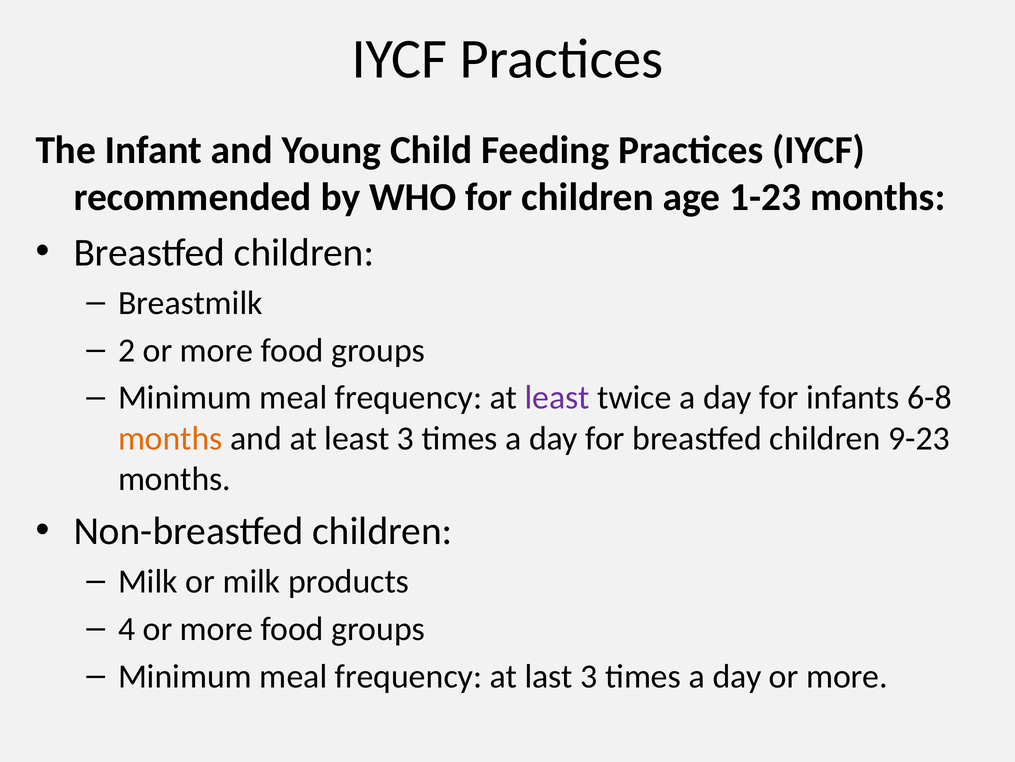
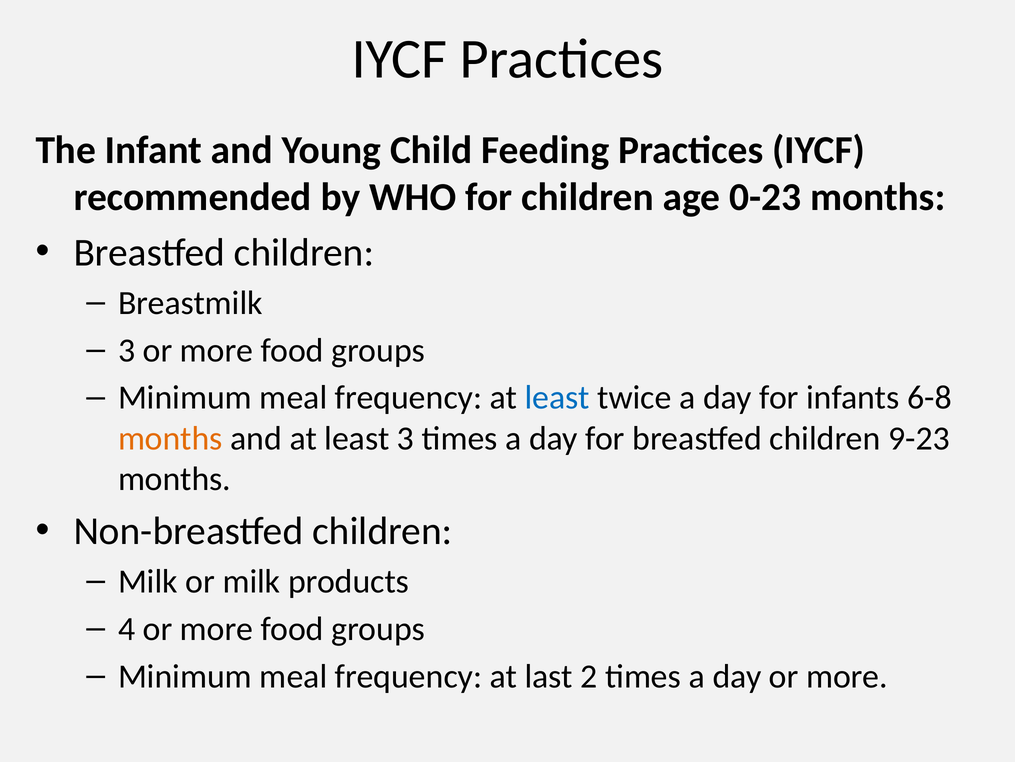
1-23: 1-23 -> 0-23
2 at (127, 350): 2 -> 3
least at (557, 397) colour: purple -> blue
last 3: 3 -> 2
